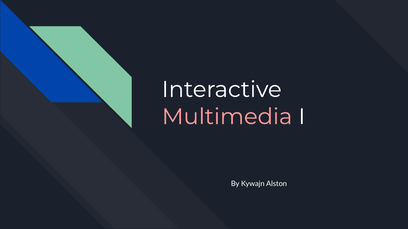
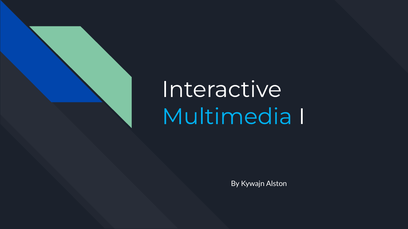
Multimedia colour: pink -> light blue
